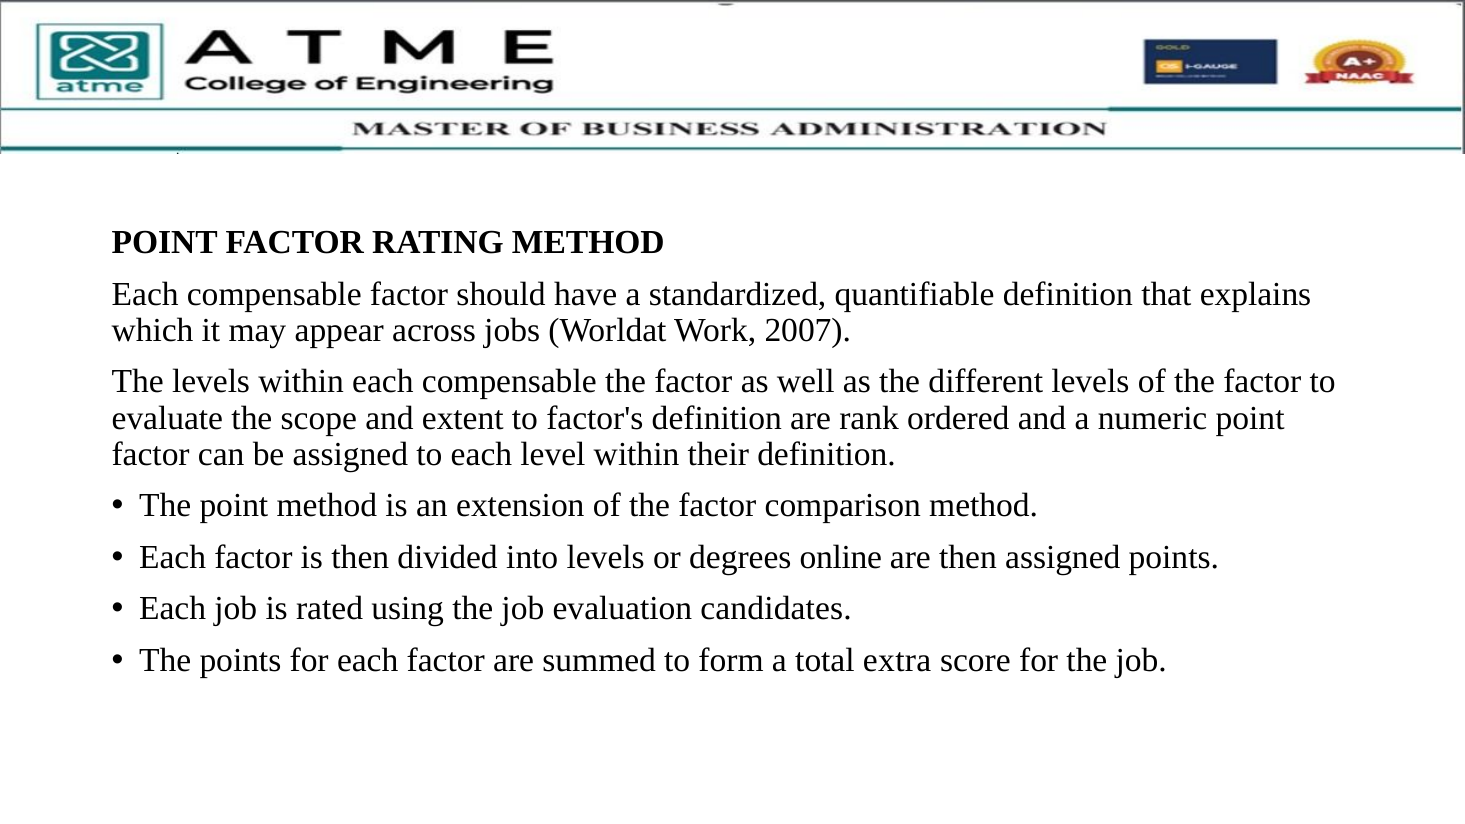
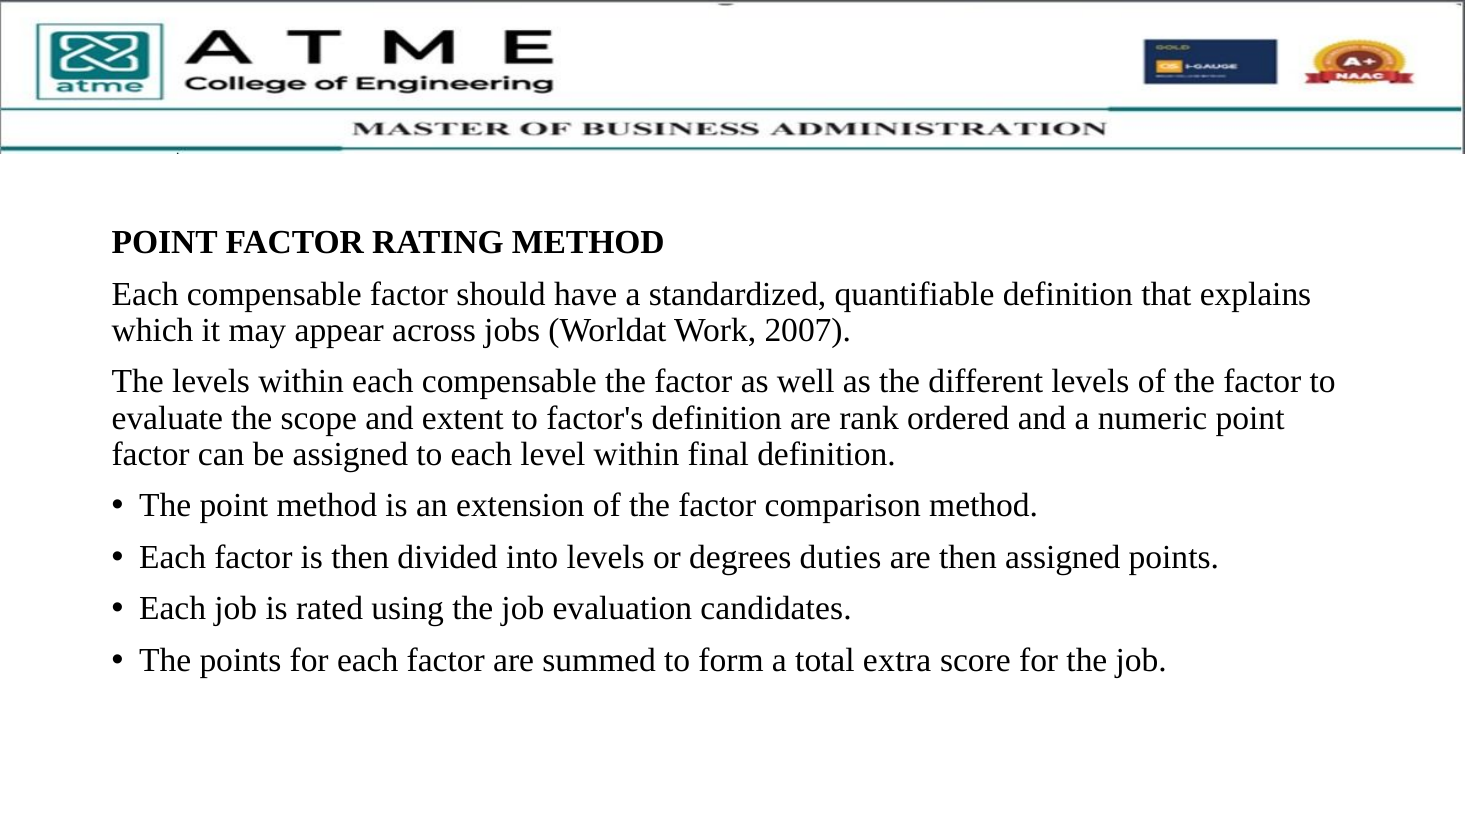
their: their -> final
online: online -> duties
